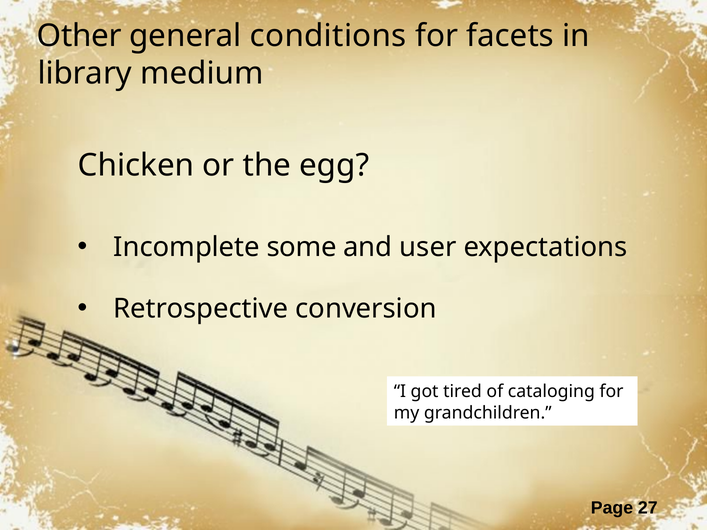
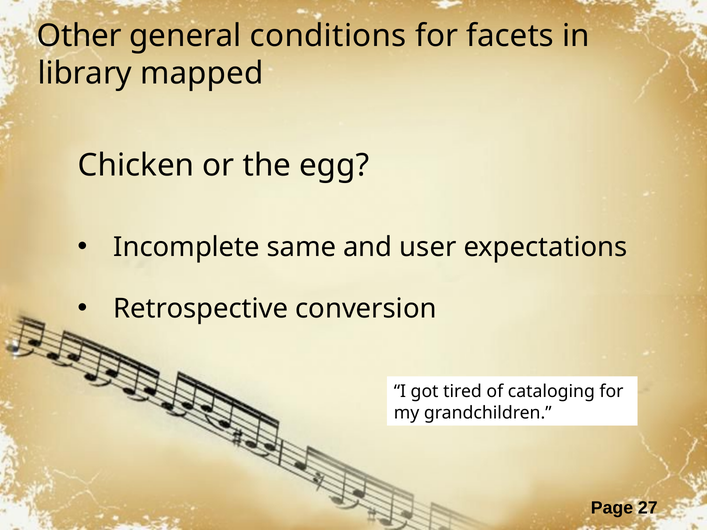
medium: medium -> mapped
some: some -> same
